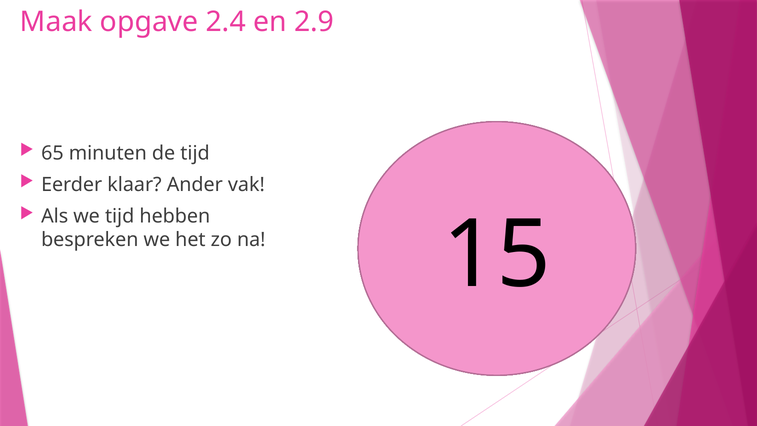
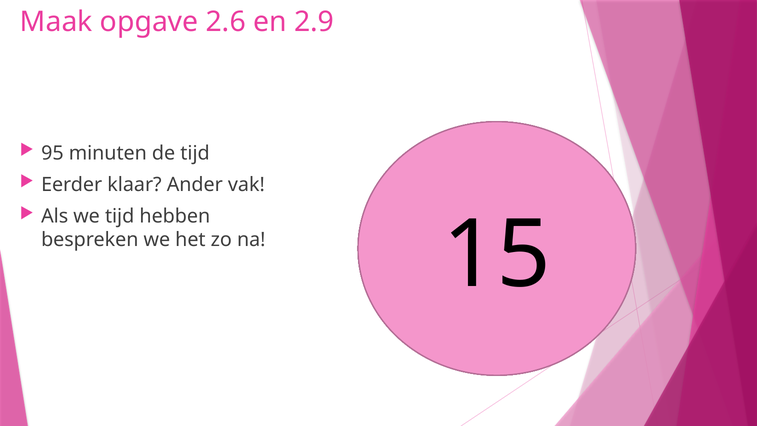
2.4: 2.4 -> 2.6
65: 65 -> 95
